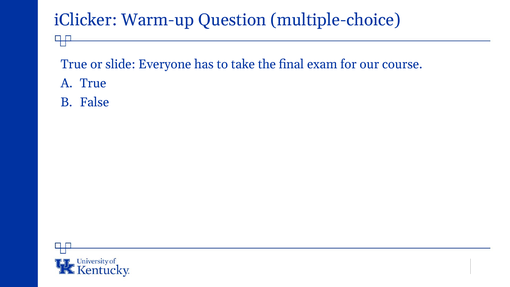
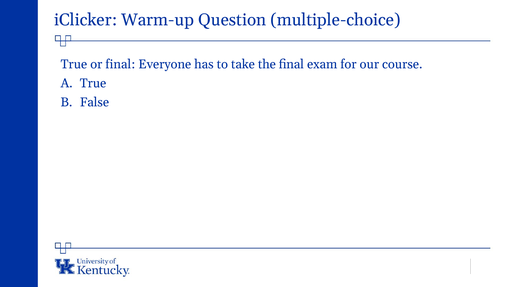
or slide: slide -> final
